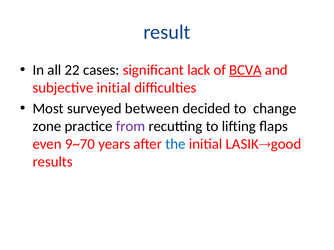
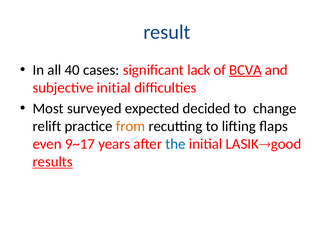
22: 22 -> 40
between: between -> expected
zone: zone -> relift
from colour: purple -> orange
9~70: 9~70 -> 9~17
results underline: none -> present
